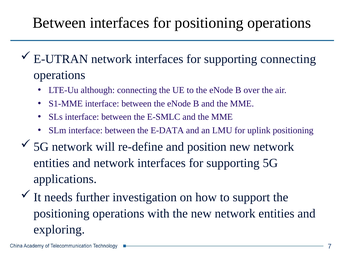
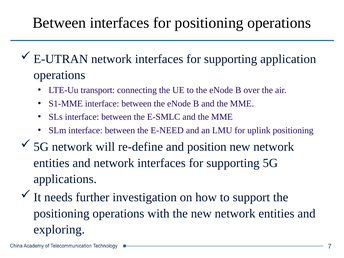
supporting connecting: connecting -> application
although: although -> transport
E-DATA: E-DATA -> E-NEED
